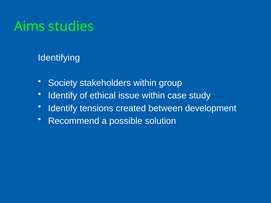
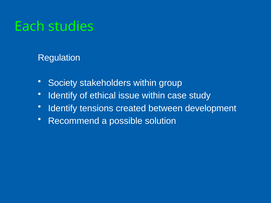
Aims: Aims -> Each
Identifying: Identifying -> Regulation
